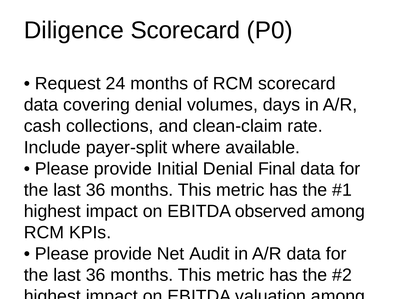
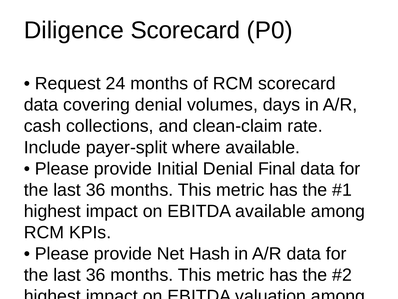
EBITDA observed: observed -> available
Audit: Audit -> Hash
